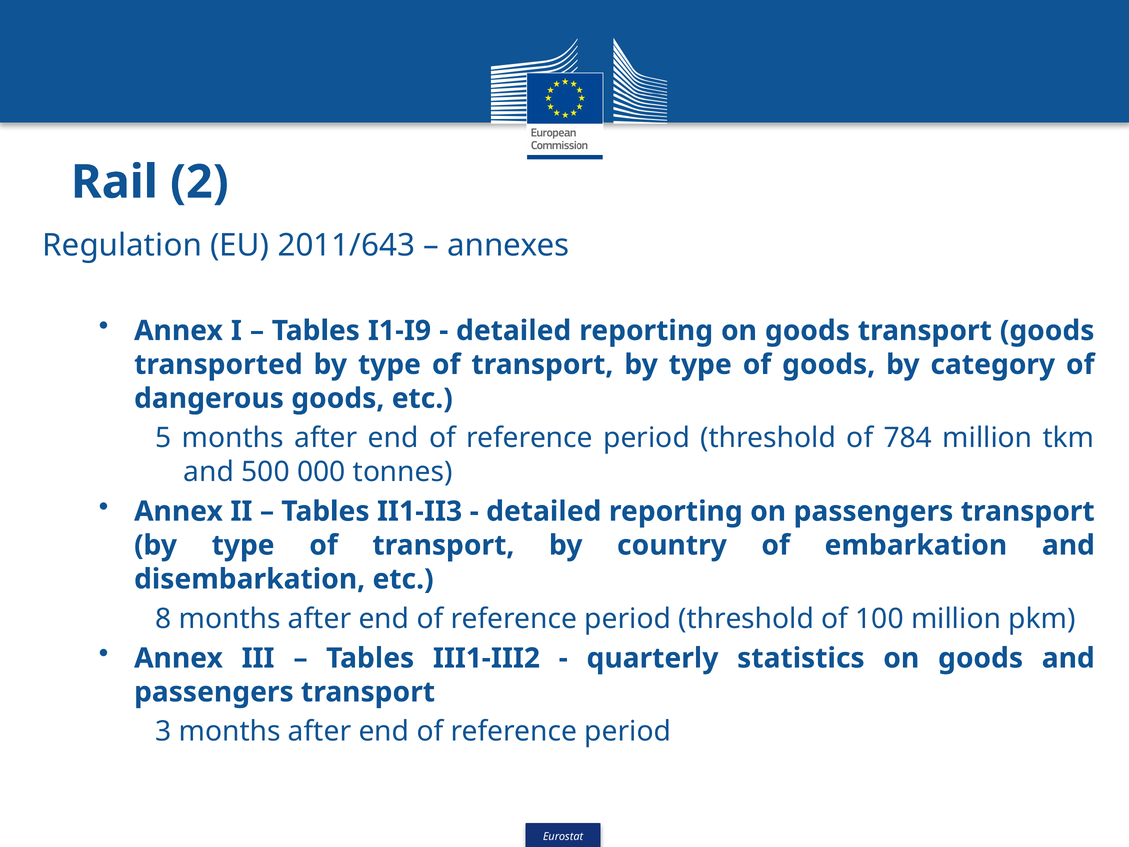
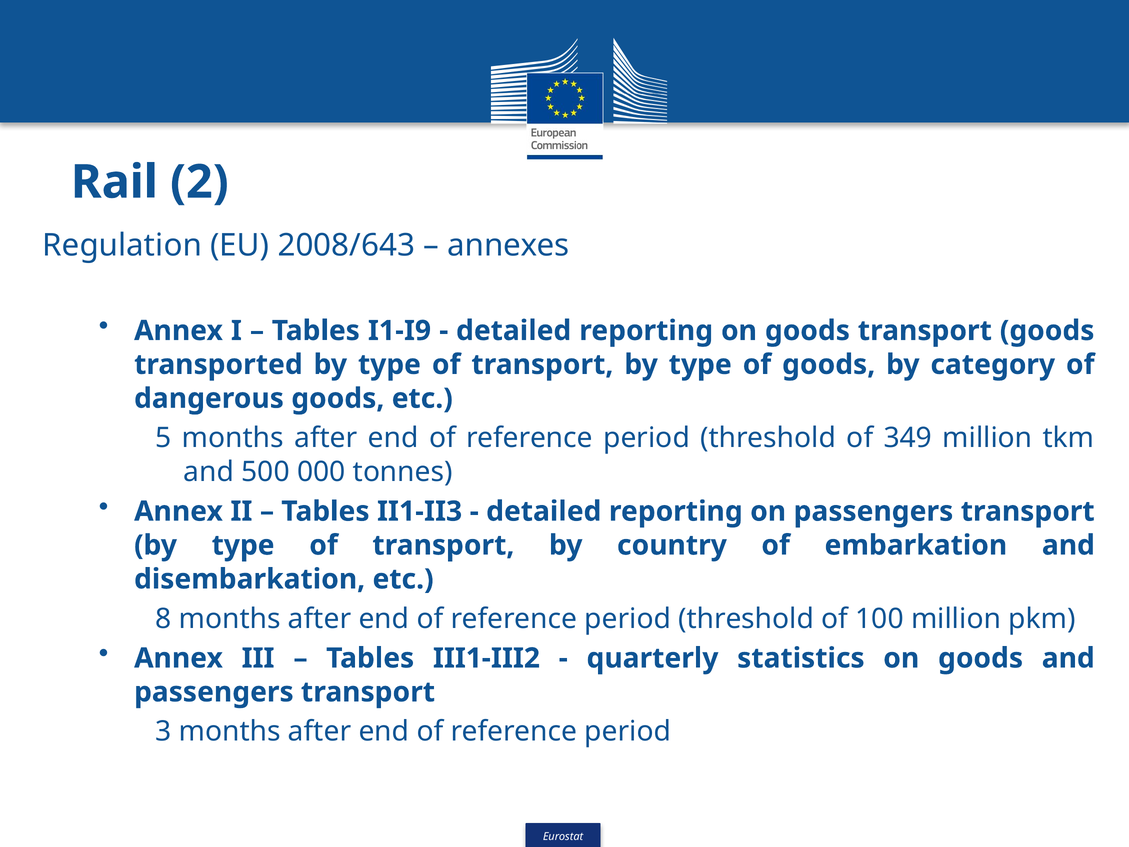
2011/643: 2011/643 -> 2008/643
784: 784 -> 349
